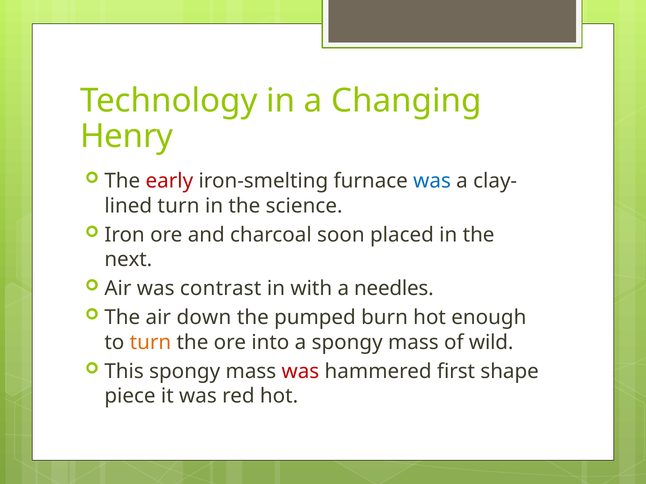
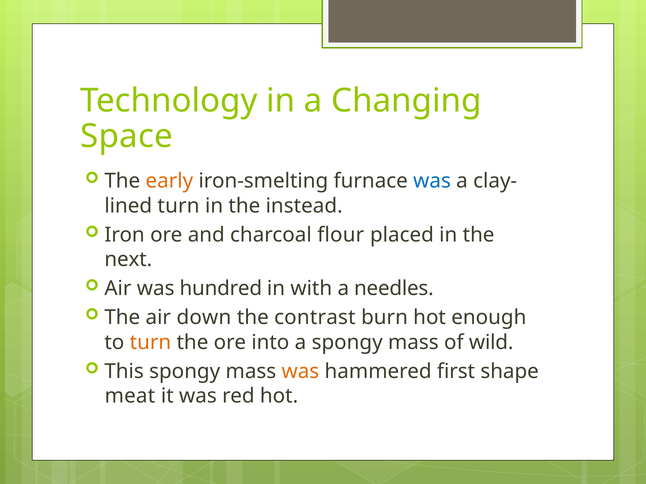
Henry: Henry -> Space
early colour: red -> orange
science: science -> instead
soon: soon -> flour
contrast: contrast -> hundred
pumped: pumped -> contrast
was at (300, 372) colour: red -> orange
piece: piece -> meat
